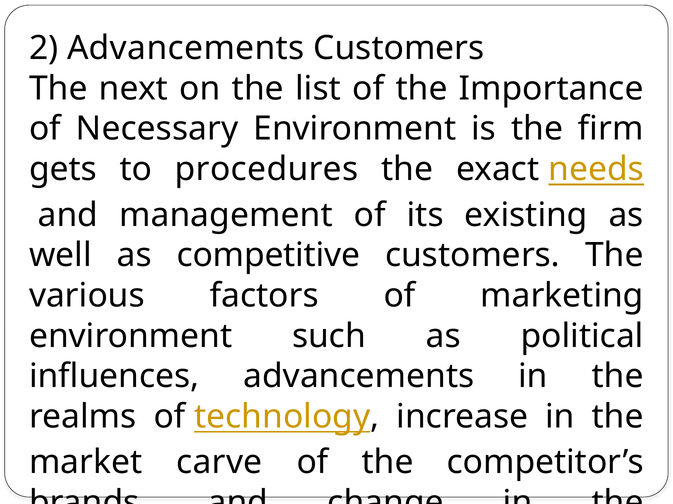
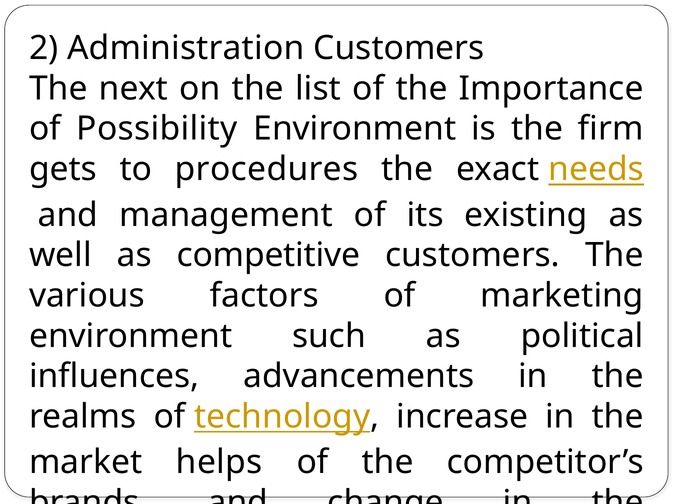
2 Advancements: Advancements -> Administration
Necessary: Necessary -> Possibility
carve: carve -> helps
